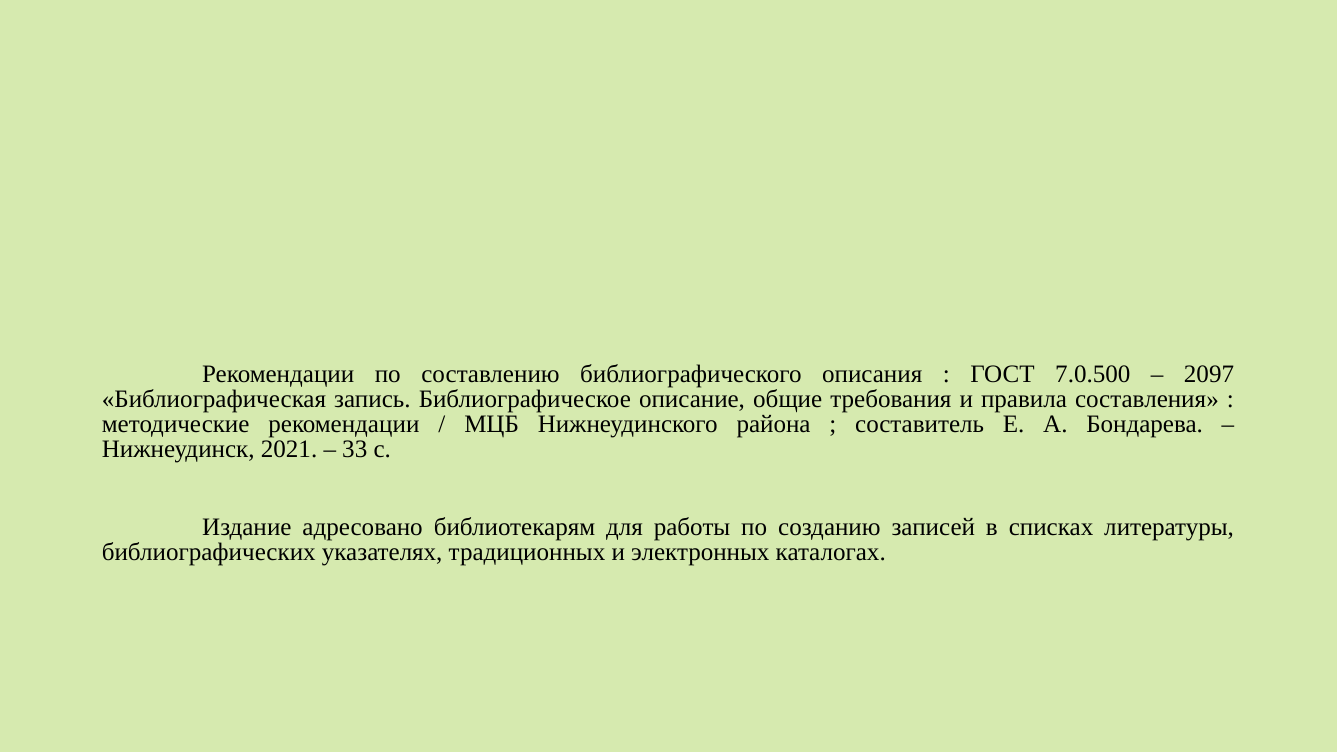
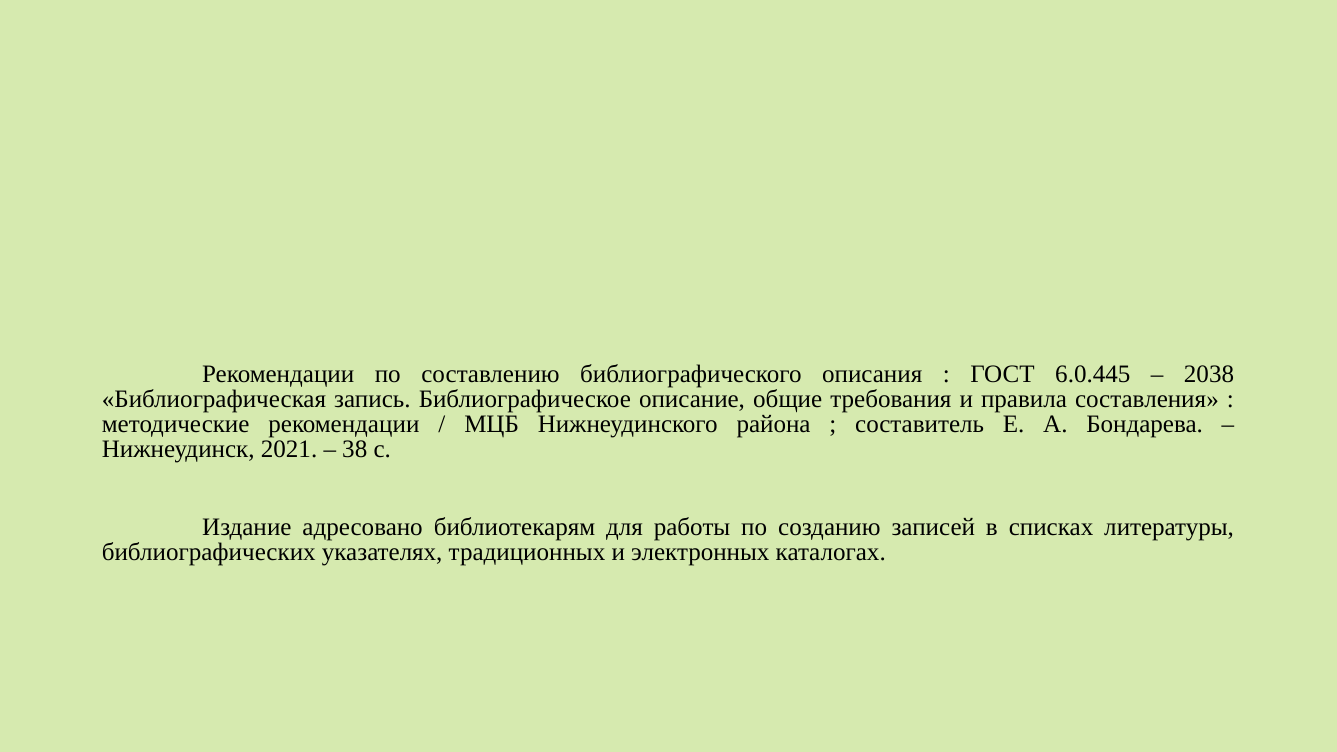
7.0.500: 7.0.500 -> 6.0.445
2097: 2097 -> 2038
33: 33 -> 38
